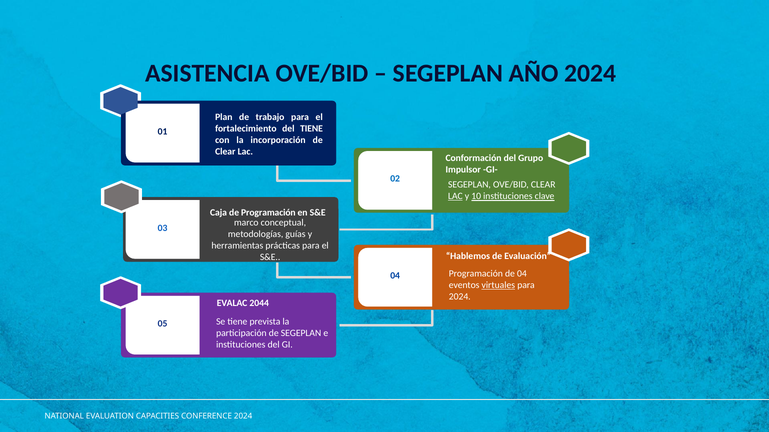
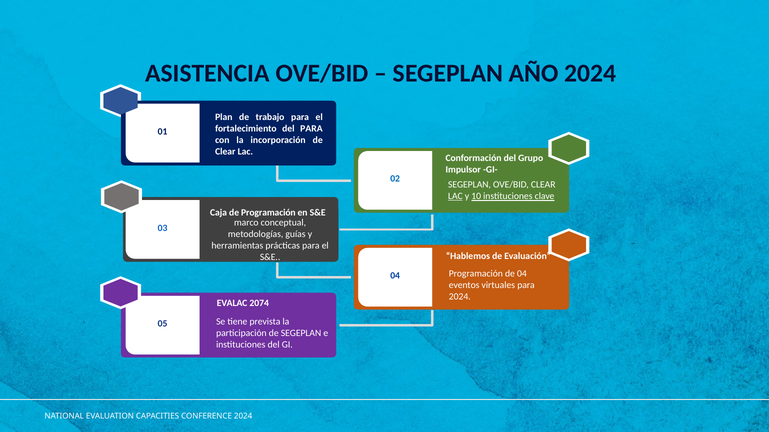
del TIENE: TIENE -> PARA
virtuales underline: present -> none
2044: 2044 -> 2074
